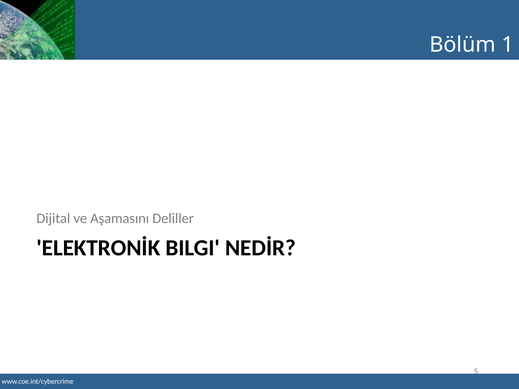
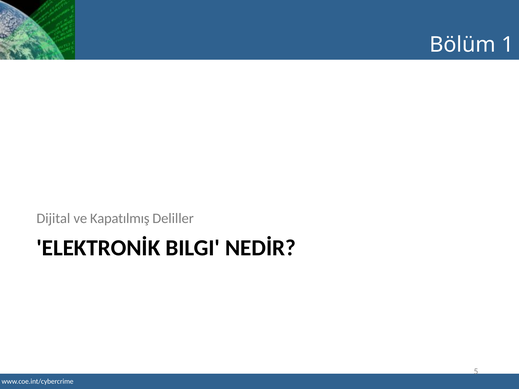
Aşamasını: Aşamasını -> Kapatılmış
